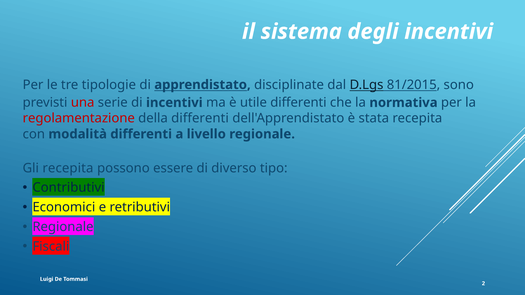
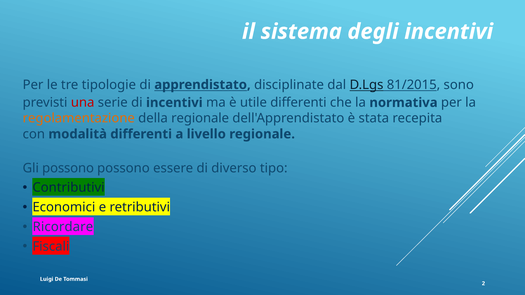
regolamentazione colour: red -> orange
della differenti: differenti -> regionale
Gli recepita: recepita -> possono
Regionale at (63, 227): Regionale -> Ricordare
